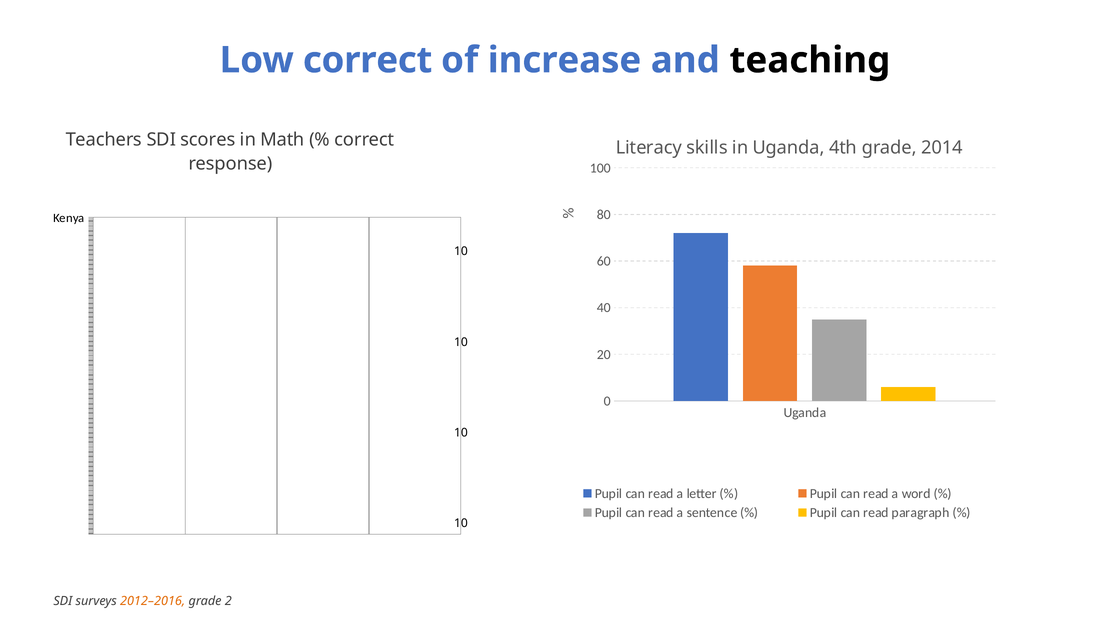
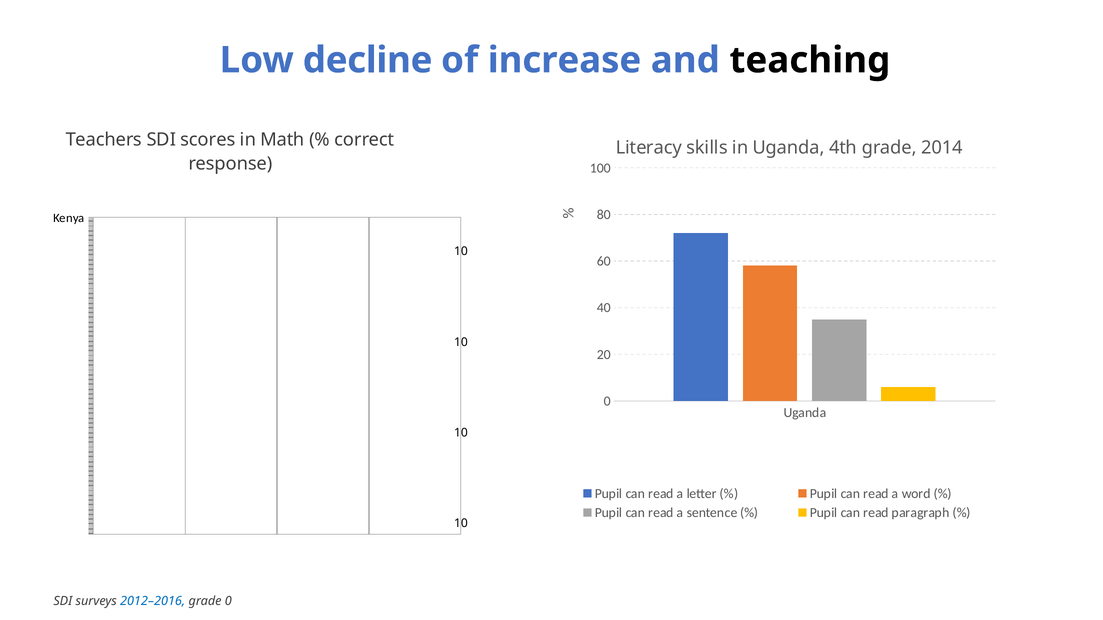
Low correct: correct -> decline
2012–2016 colour: orange -> blue
grade 2: 2 -> 0
